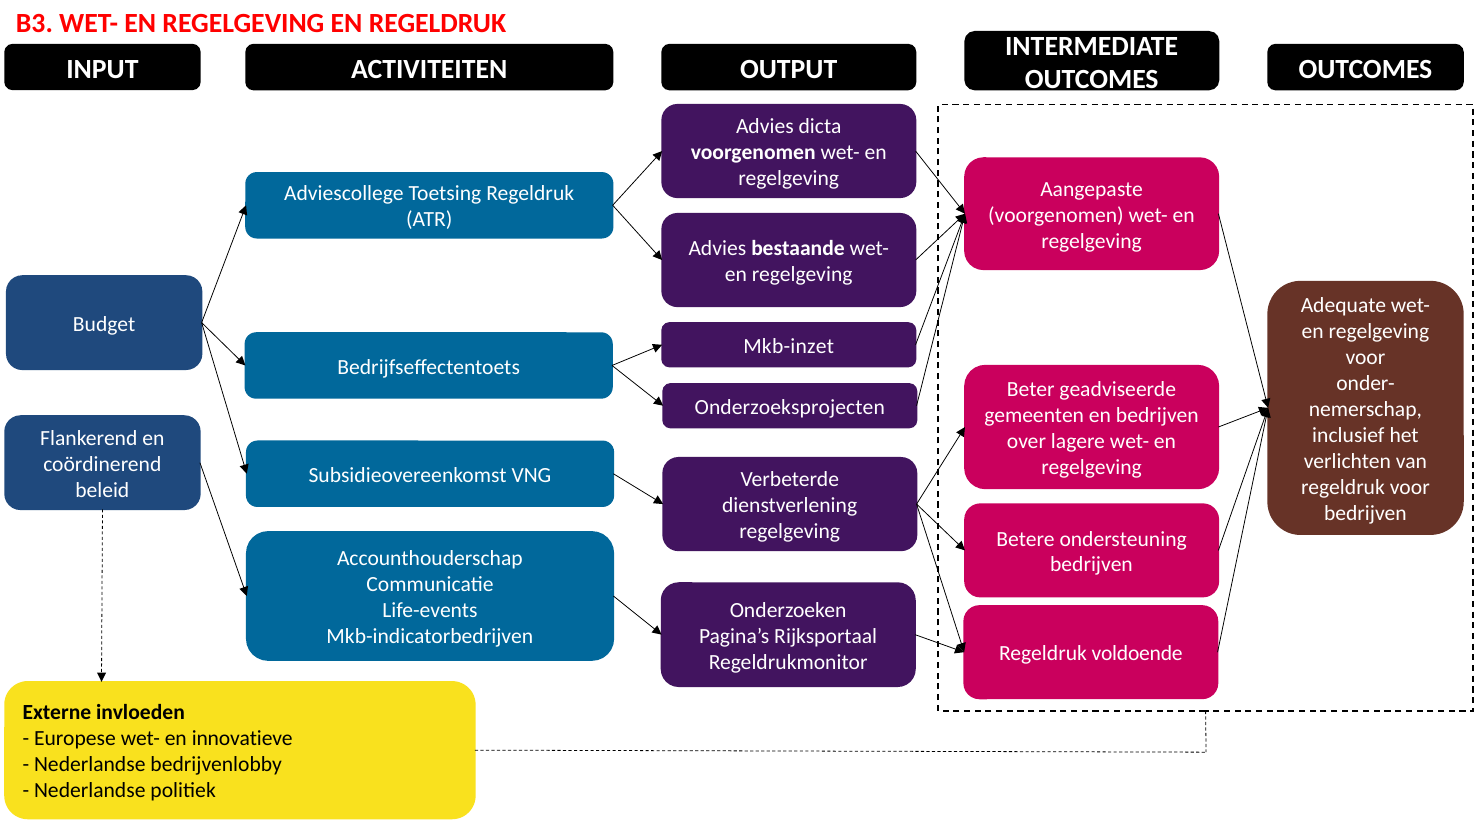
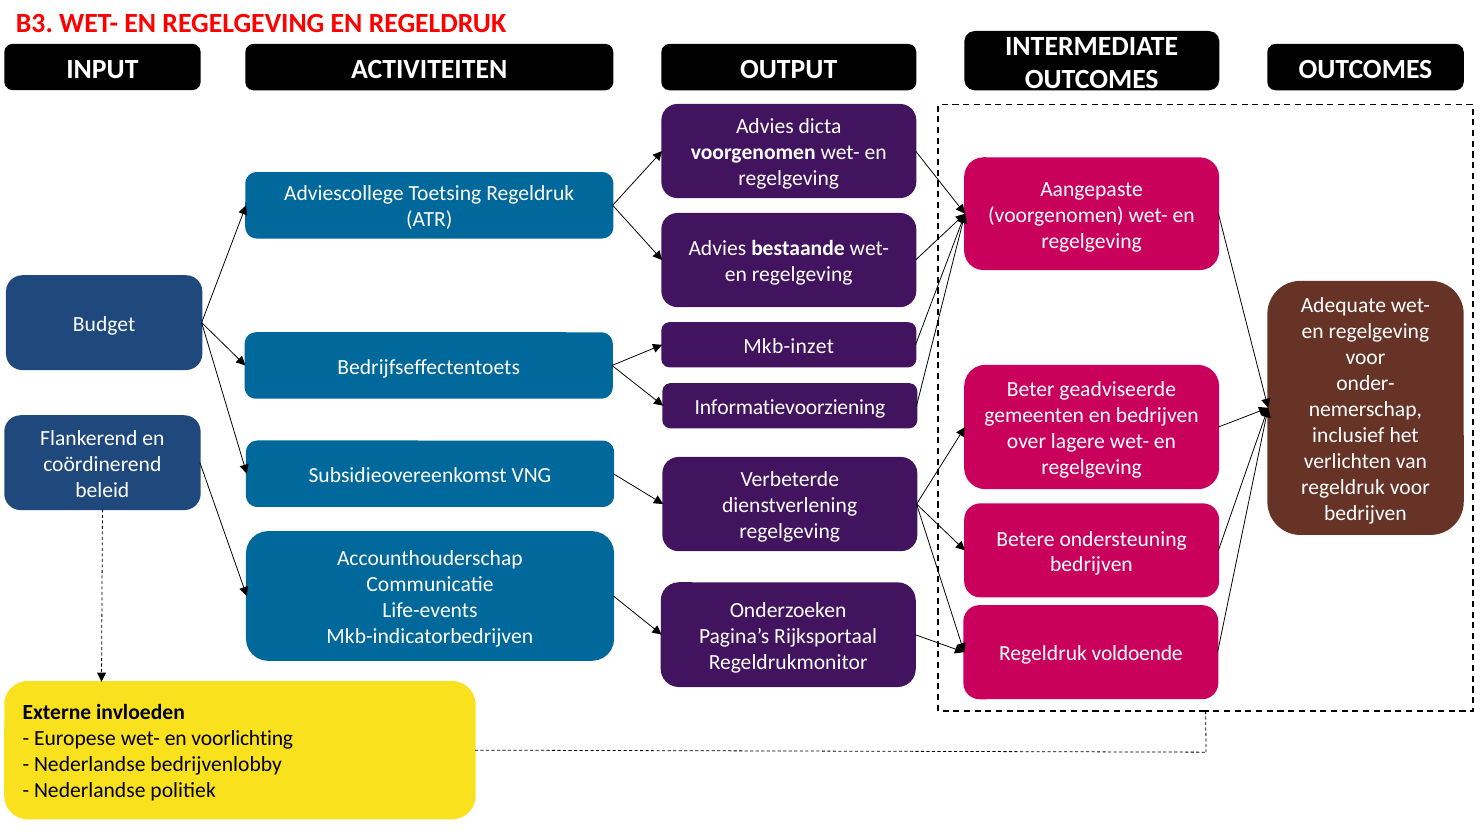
Onderzoeksprojecten: Onderzoeksprojecten -> Informatievoorziening
innovatieve: innovatieve -> voorlichting
